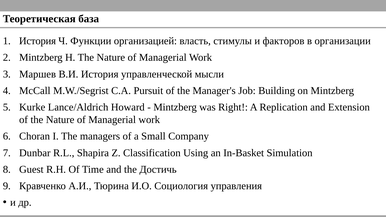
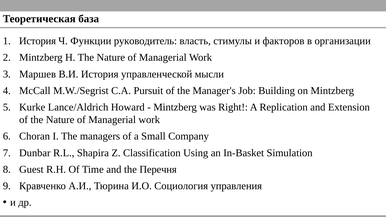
организацией: организацией -> руководитель
Достичь: Достичь -> Перечня
